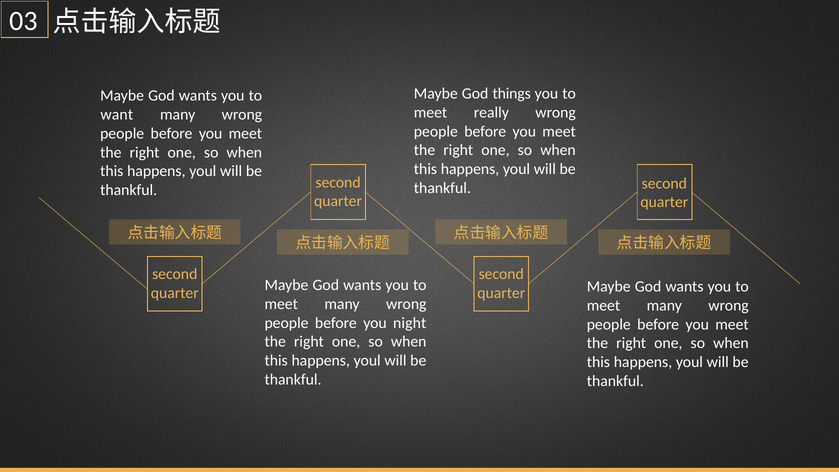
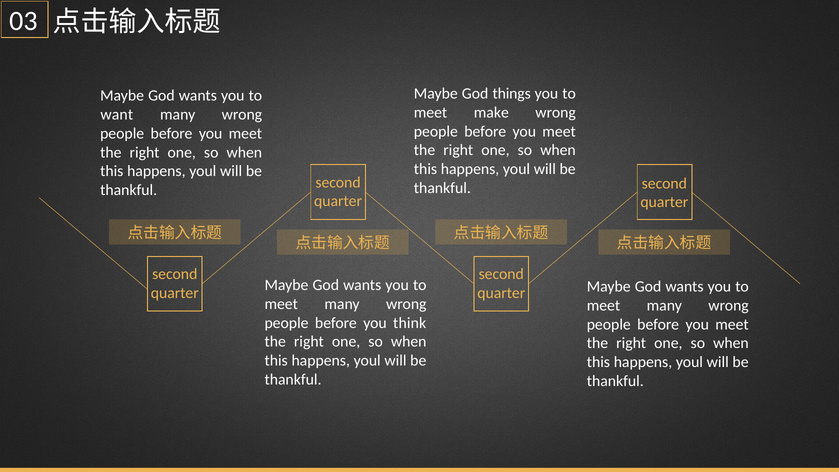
really: really -> make
night: night -> think
